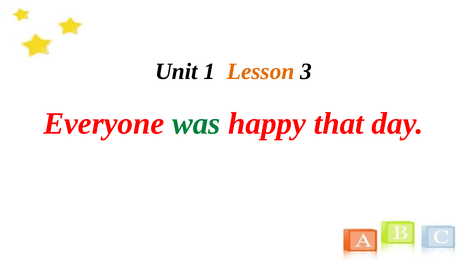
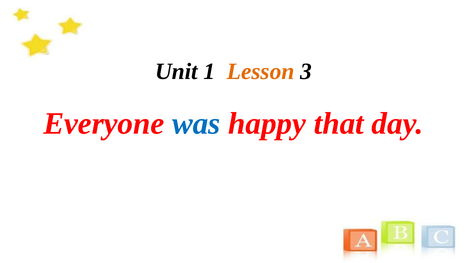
was colour: green -> blue
